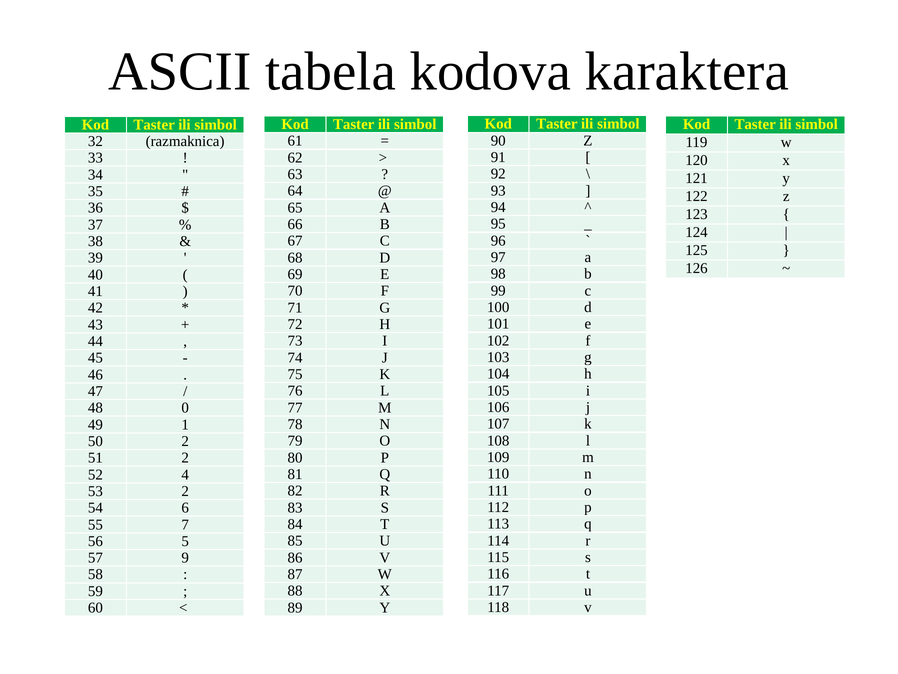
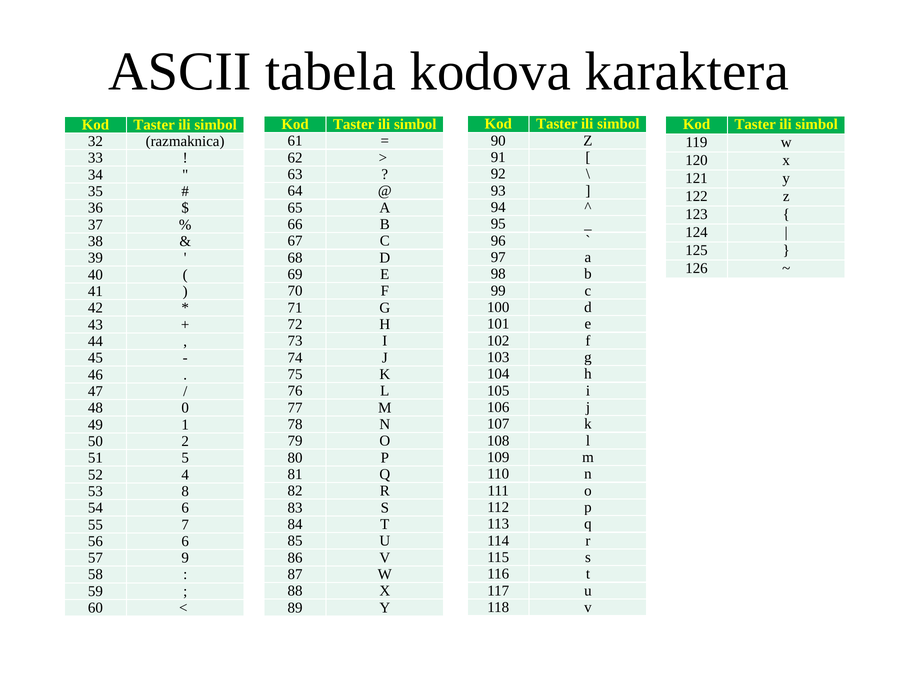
51 2: 2 -> 5
53 2: 2 -> 8
56 5: 5 -> 6
